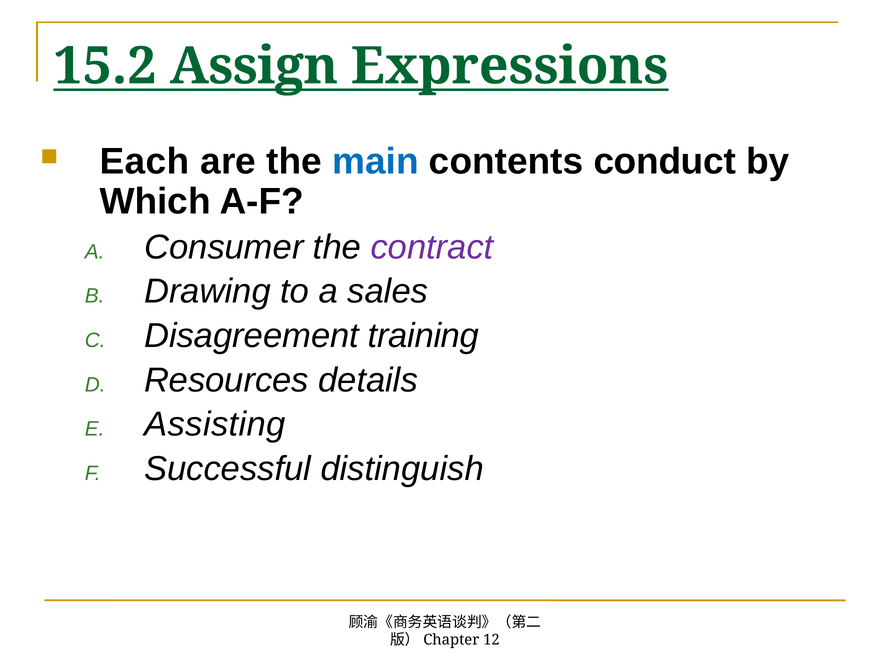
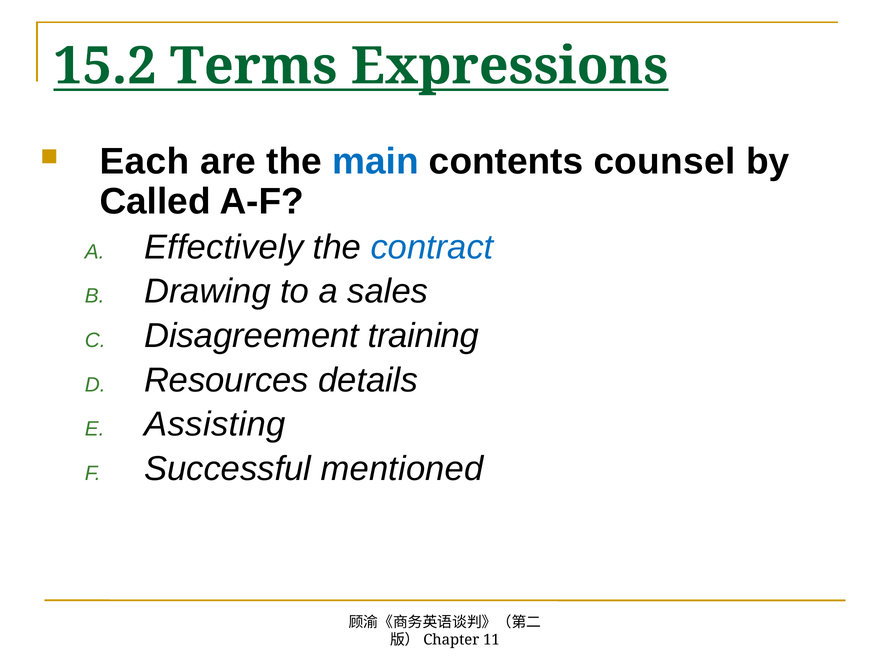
Assign: Assign -> Terms
conduct: conduct -> counsel
Which: Which -> Called
Consumer: Consumer -> Effectively
contract colour: purple -> blue
distinguish: distinguish -> mentioned
12: 12 -> 11
